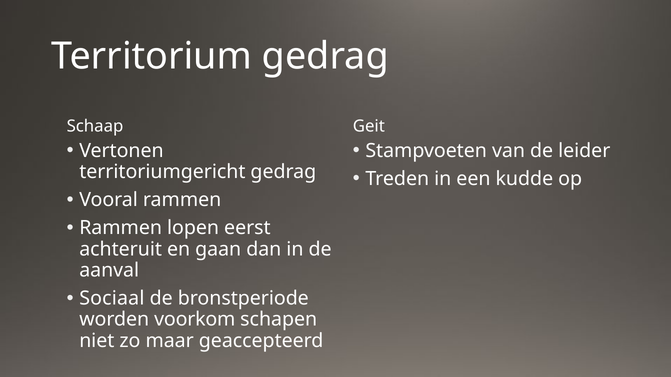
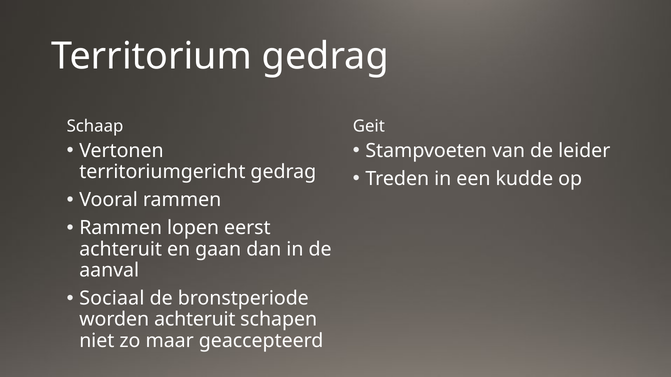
worden voorkom: voorkom -> achteruit
